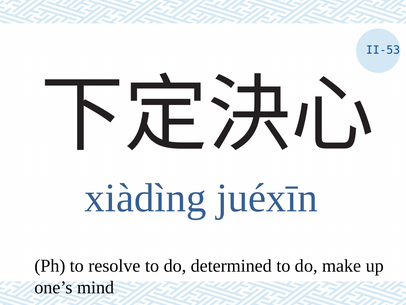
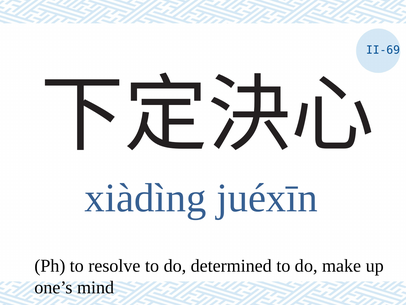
II-53: II-53 -> II-69
